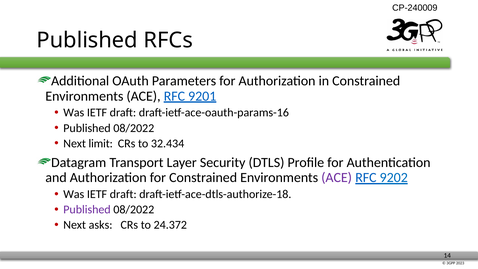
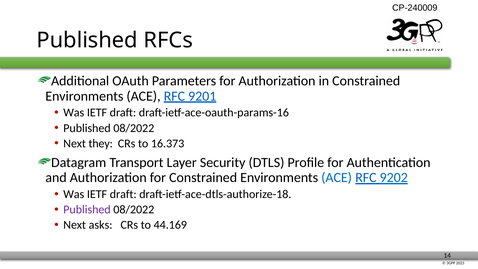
limit: limit -> they
32.434: 32.434 -> 16.373
ACE at (337, 178) colour: purple -> blue
24.372: 24.372 -> 44.169
